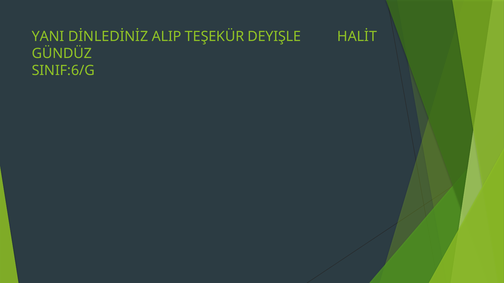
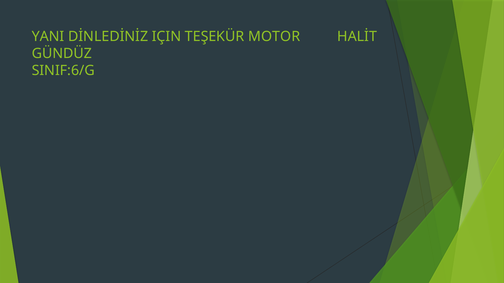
ALIP: ALIP -> IÇIN
DEYIŞLE: DEYIŞLE -> MOTOR
